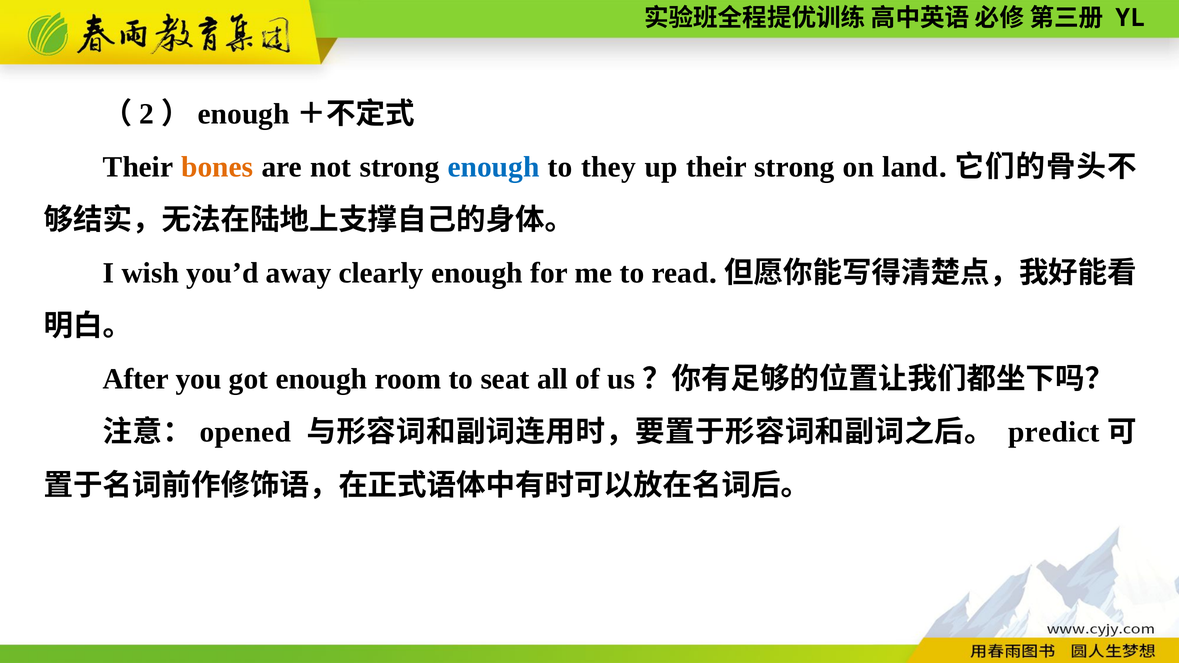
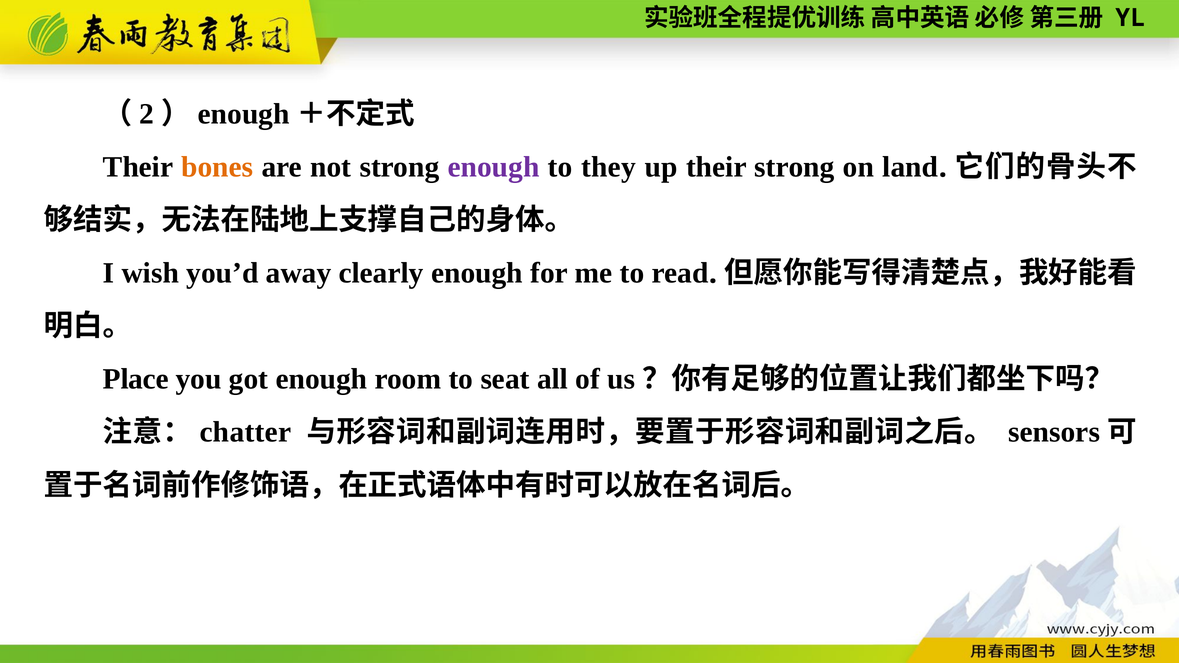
enough at (494, 167) colour: blue -> purple
After: After -> Place
opened: opened -> chatter
predict: predict -> sensors
